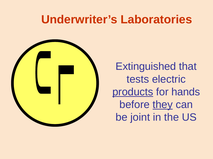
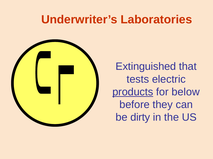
hands: hands -> below
they underline: present -> none
joint: joint -> dirty
